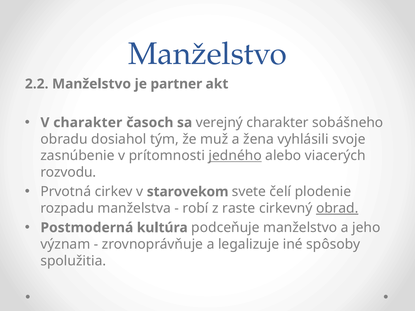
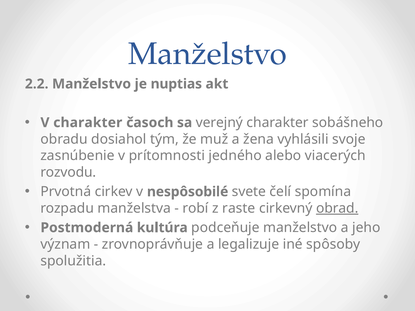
partner: partner -> nuptias
jedného underline: present -> none
starovekom: starovekom -> nespôsobilé
plodenie: plodenie -> spomína
